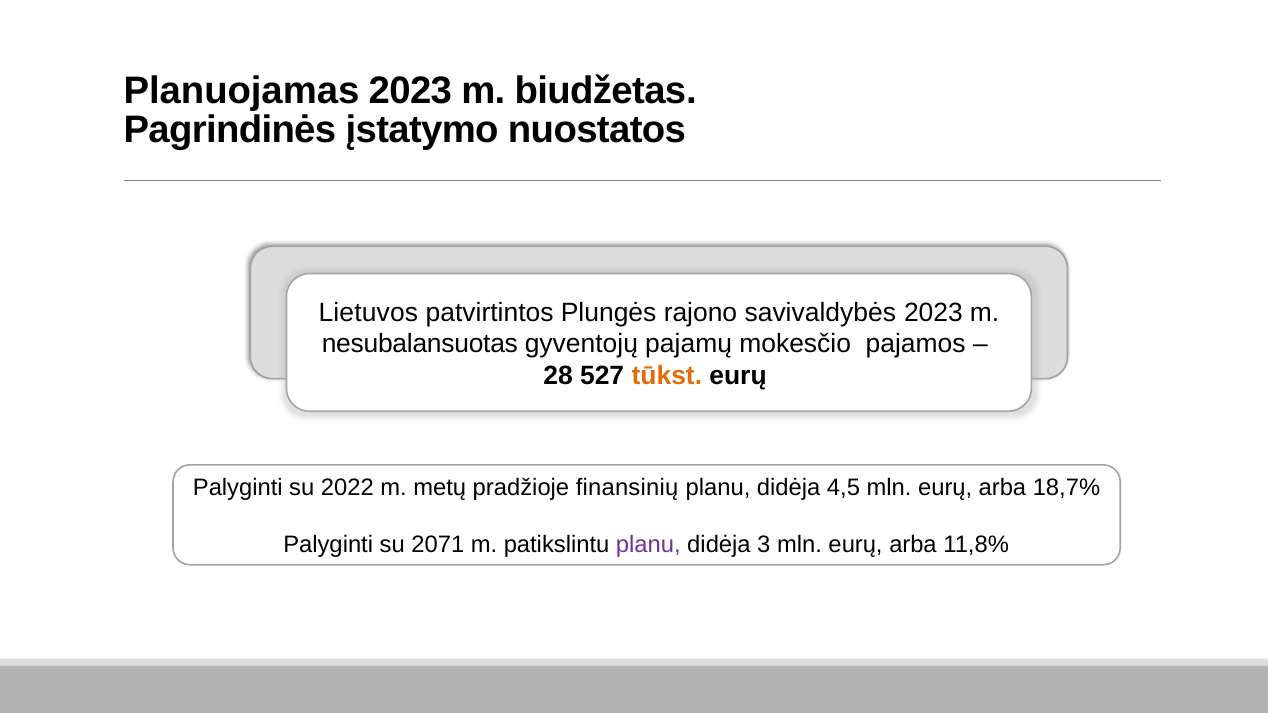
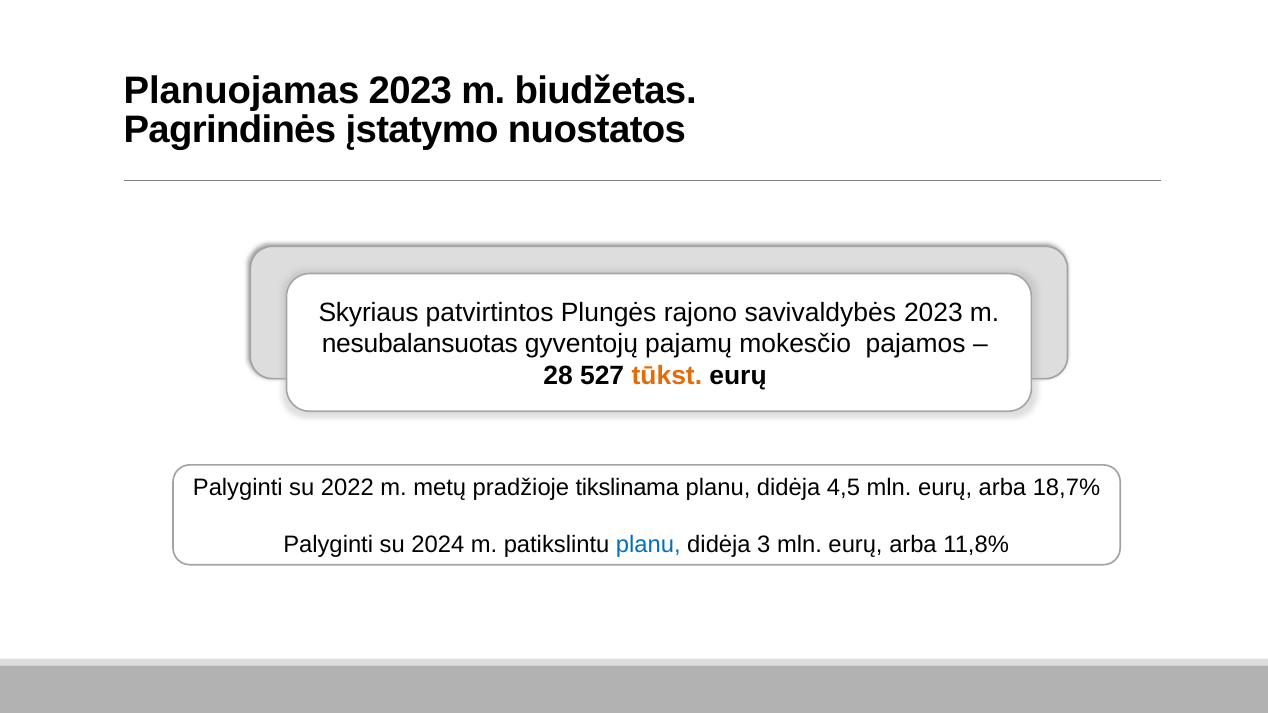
Lietuvos: Lietuvos -> Skyriaus
finansinių: finansinių -> tikslinama
2071: 2071 -> 2024
planu at (648, 545) colour: purple -> blue
